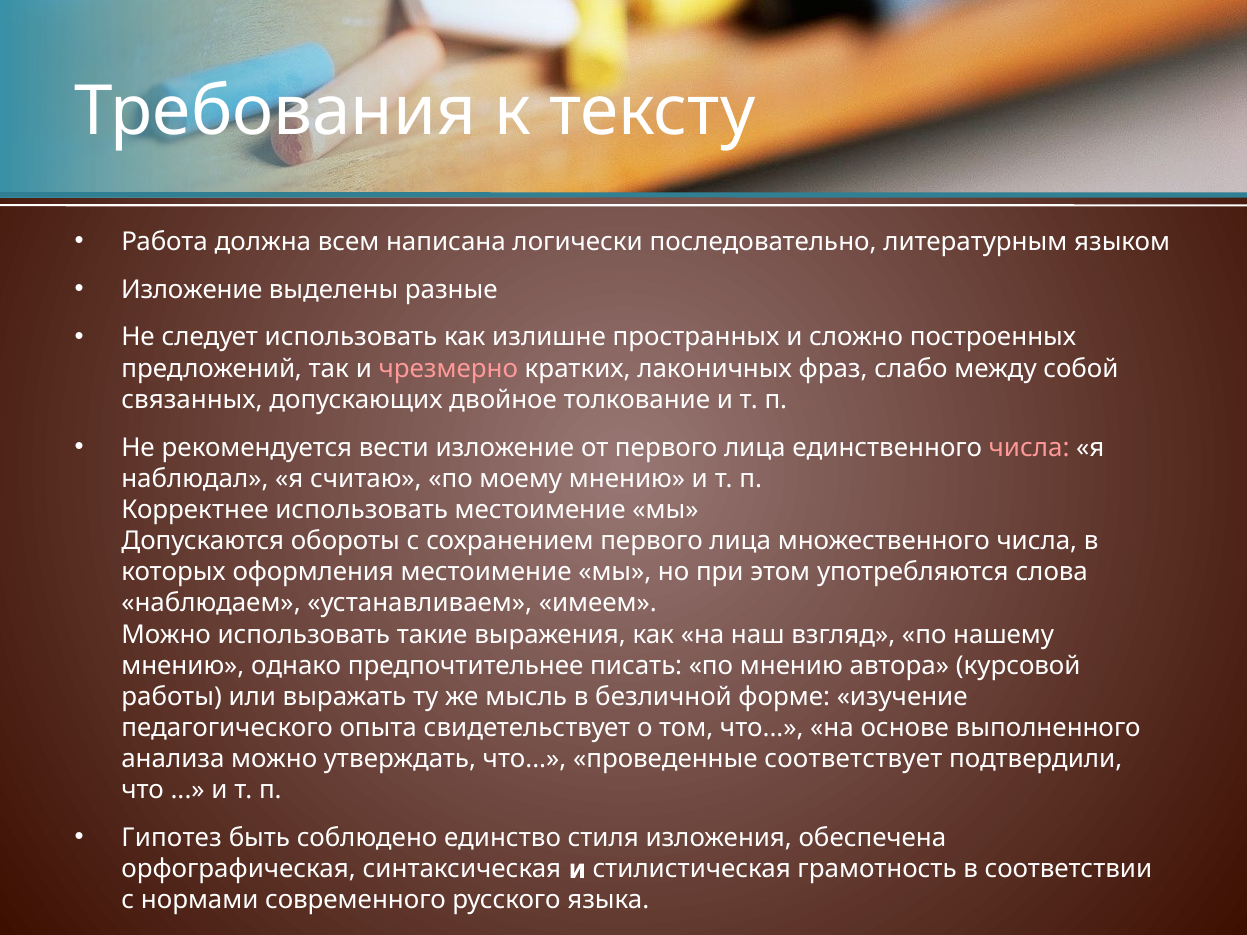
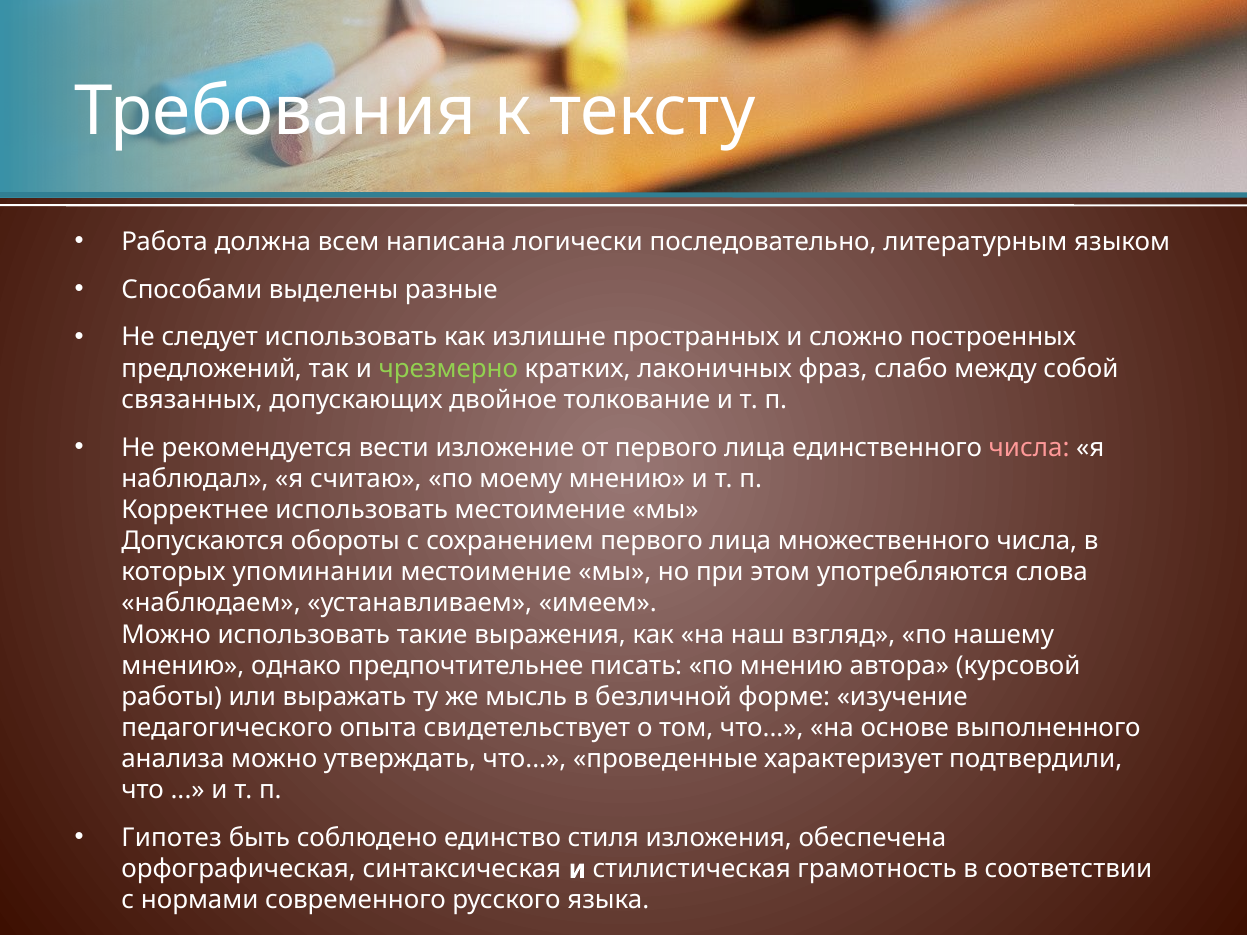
Изложение at (192, 290): Изложение -> Способами
чрезмерно colour: pink -> light green
оформления: оформления -> упоминании
соответствует: соответствует -> характеризует
